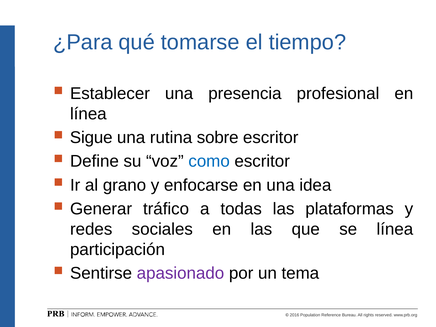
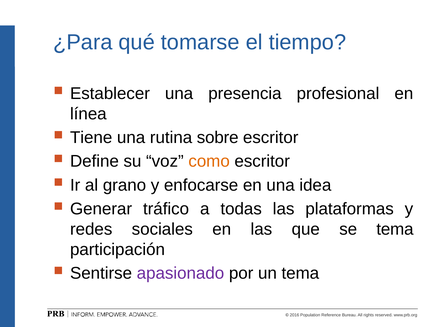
Sigue: Sigue -> Tiene
como colour: blue -> orange
se línea: línea -> tema
